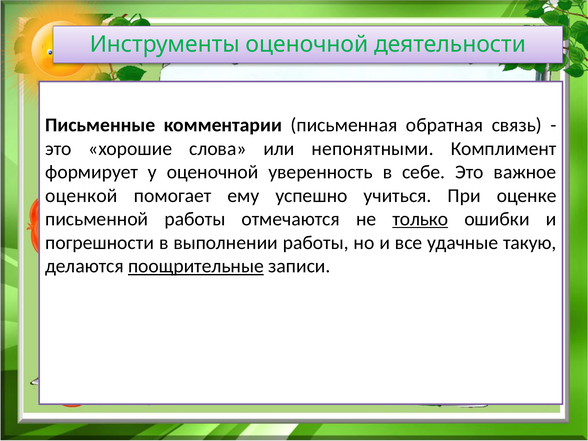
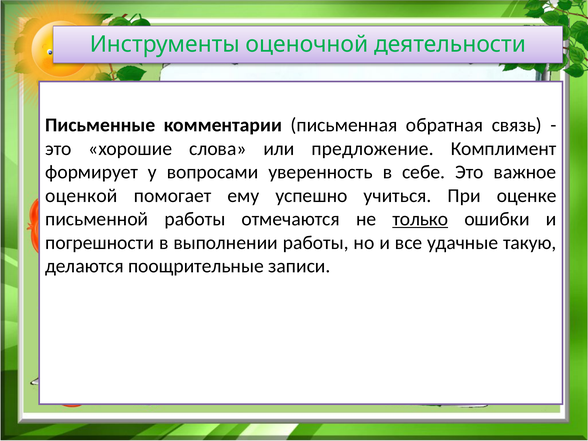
непонятными: непонятными -> предложение
у оценочной: оценочной -> вопросами
поощрительные underline: present -> none
